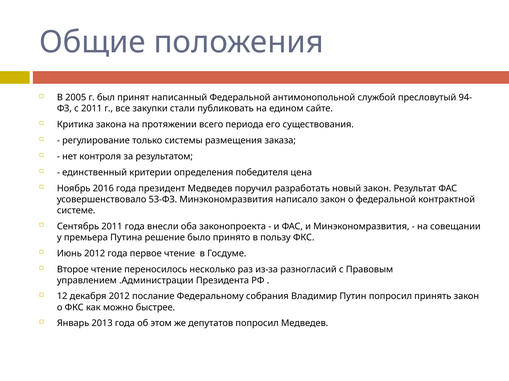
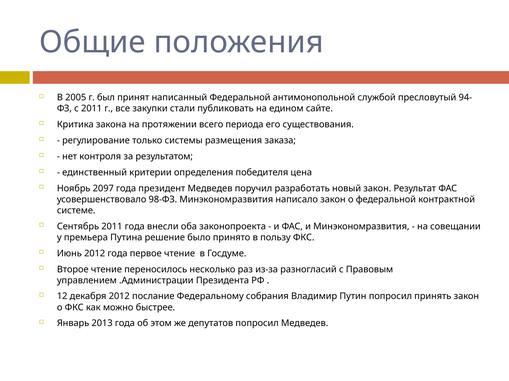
2016: 2016 -> 2097
53-ФЗ: 53-ФЗ -> 98-ФЗ
